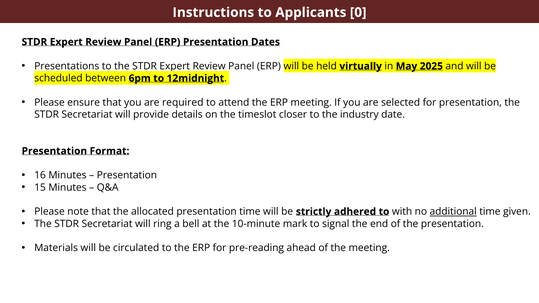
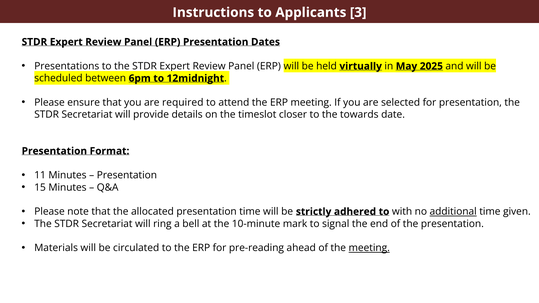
0: 0 -> 3
industry: industry -> towards
16: 16 -> 11
meeting at (369, 248) underline: none -> present
